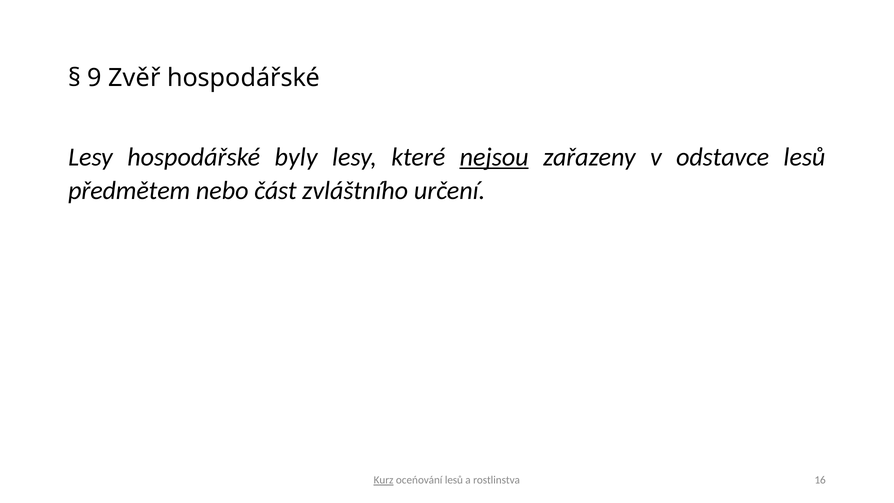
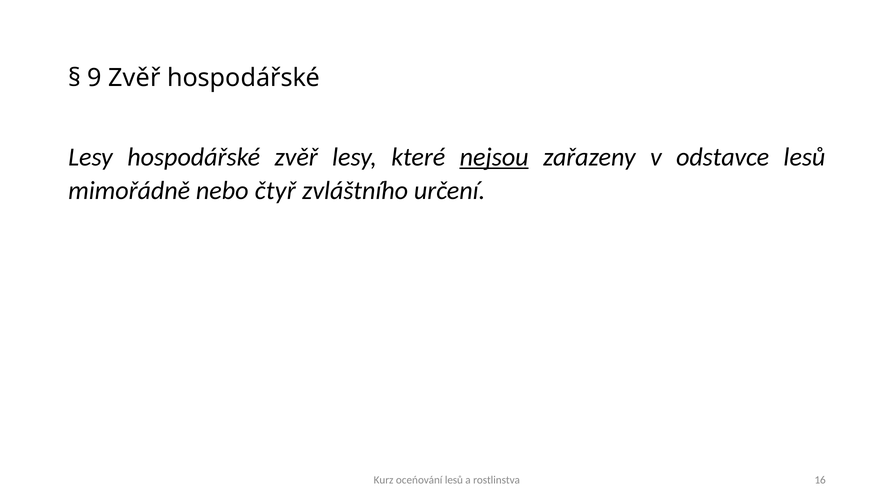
hospodářské byly: byly -> zvěř
předmětem: předmětem -> mimořádně
část: část -> čtyř
Kurz underline: present -> none
